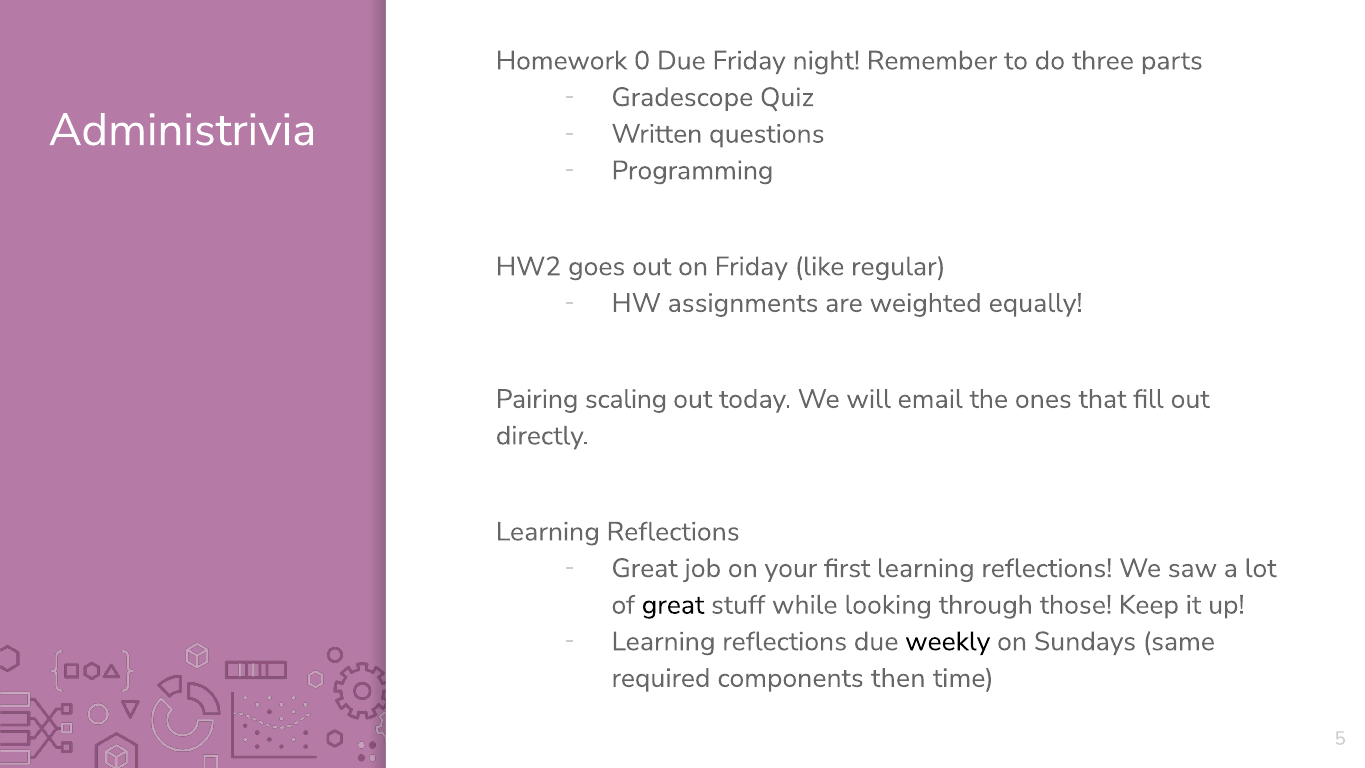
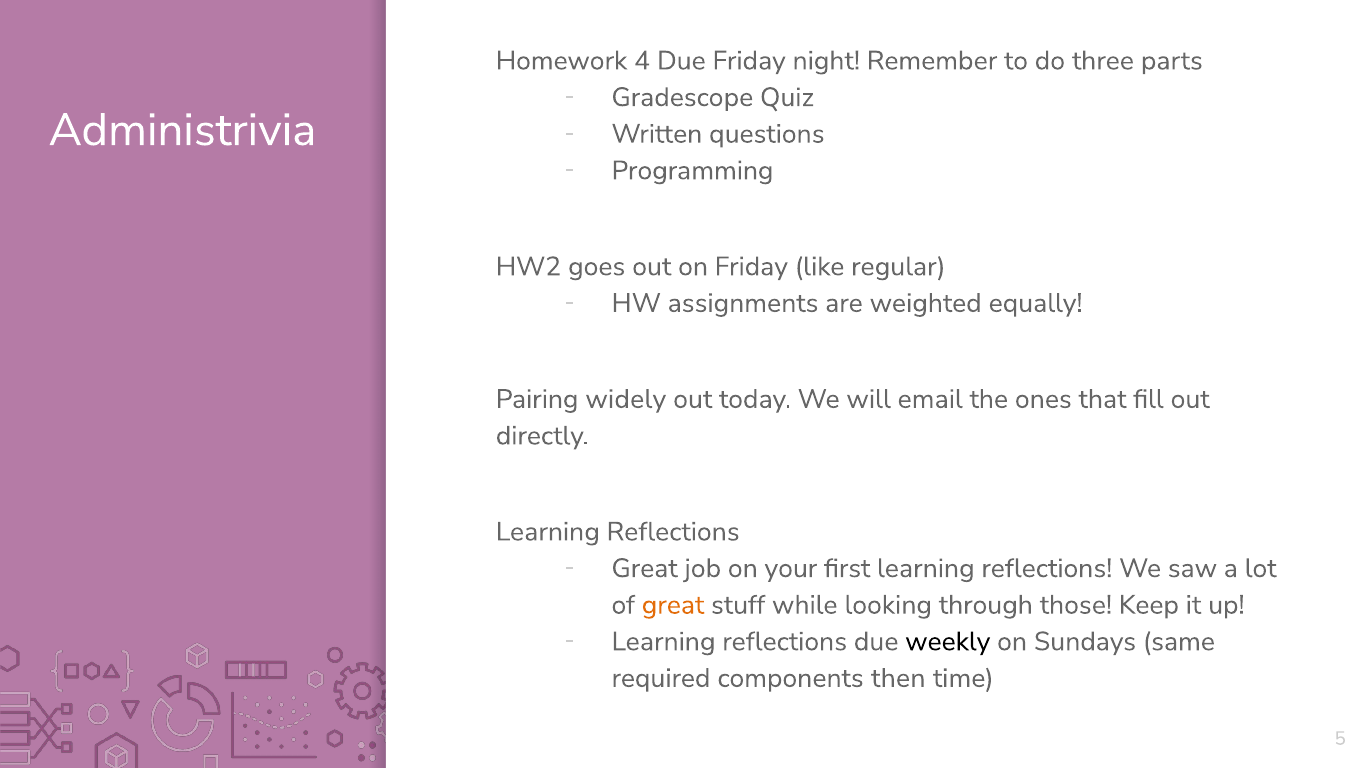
0: 0 -> 4
scaling: scaling -> widely
great at (673, 605) colour: black -> orange
